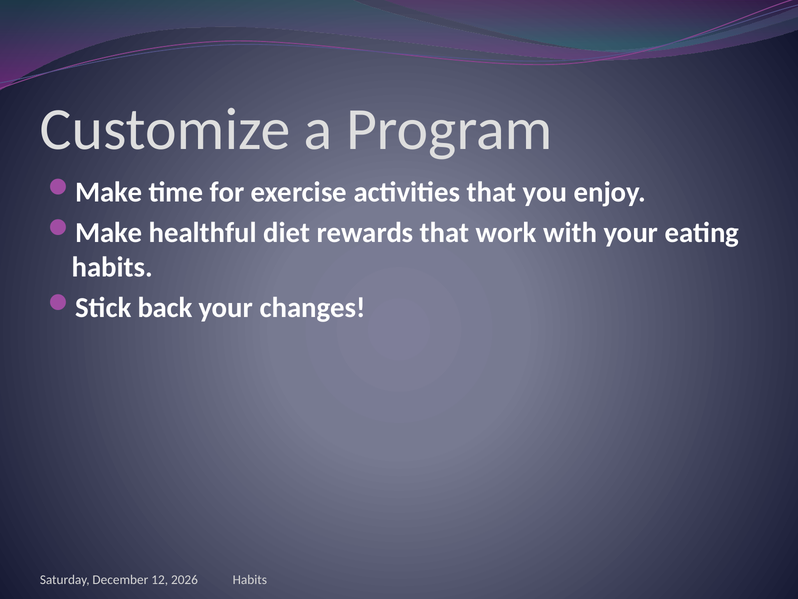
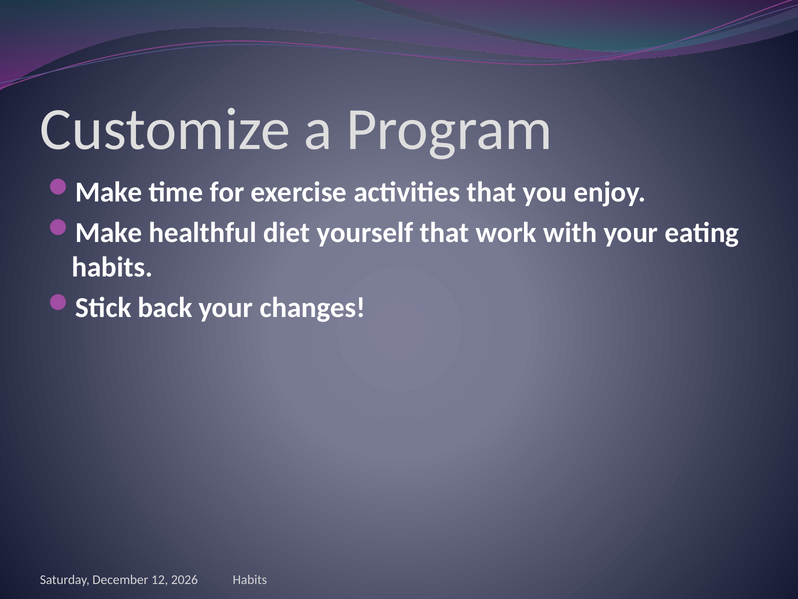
rewards: rewards -> yourself
